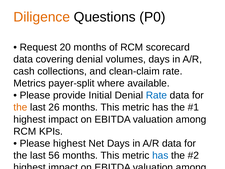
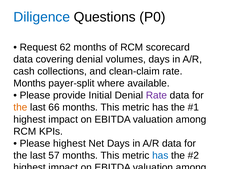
Diligence colour: orange -> blue
20: 20 -> 62
Metrics at (30, 83): Metrics -> Months
Rate at (156, 95) colour: blue -> purple
26: 26 -> 66
56: 56 -> 57
